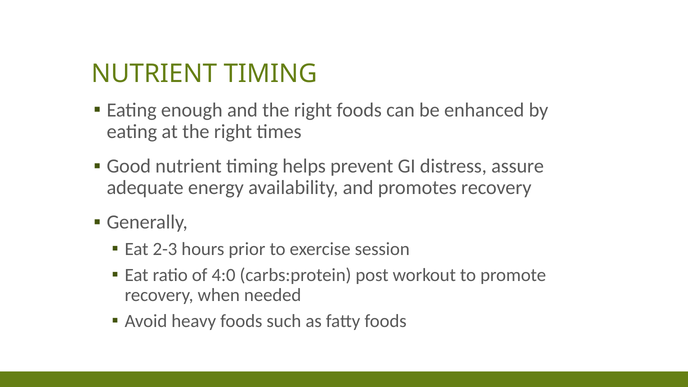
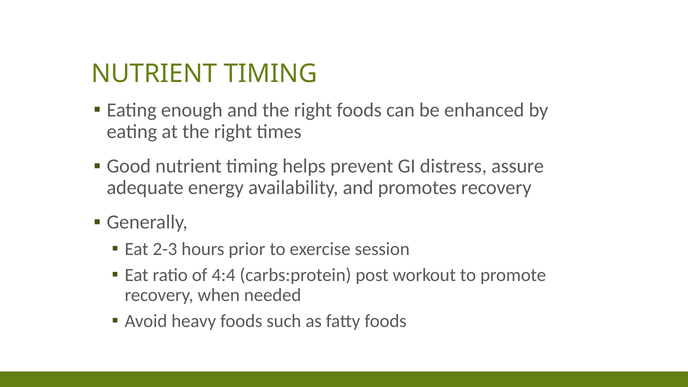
4:0: 4:0 -> 4:4
